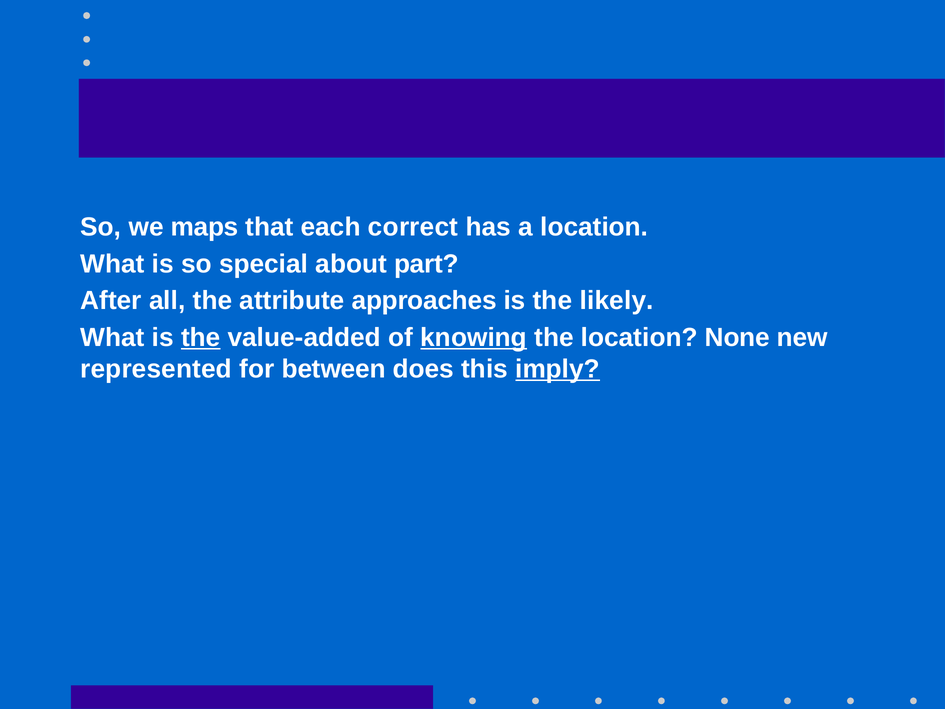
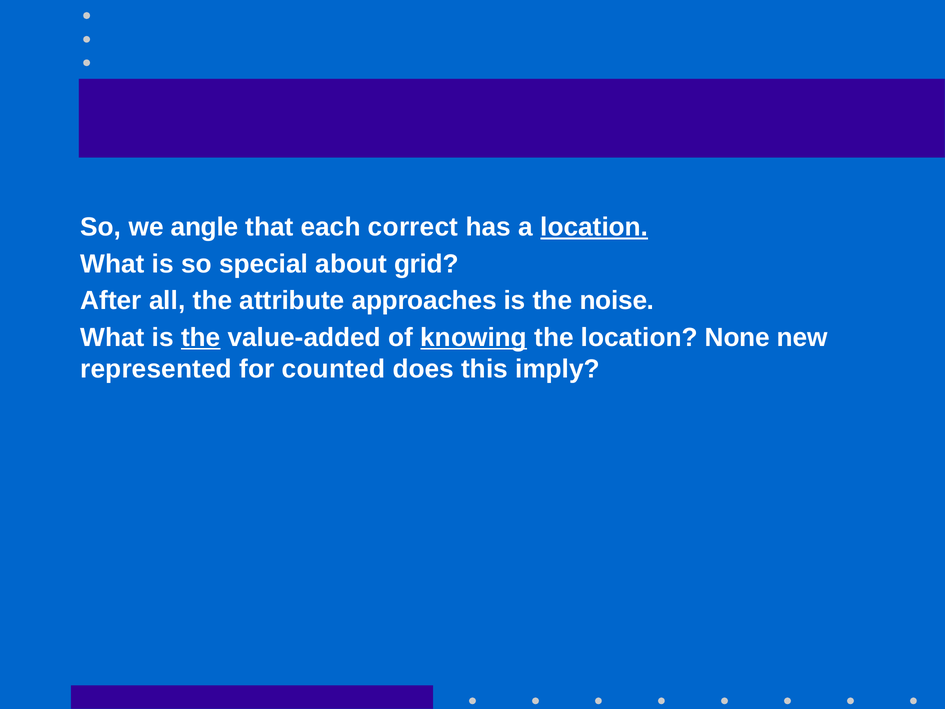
maps: maps -> angle
location at (594, 227) underline: none -> present
part: part -> grid
likely: likely -> noise
between: between -> counted
imply underline: present -> none
